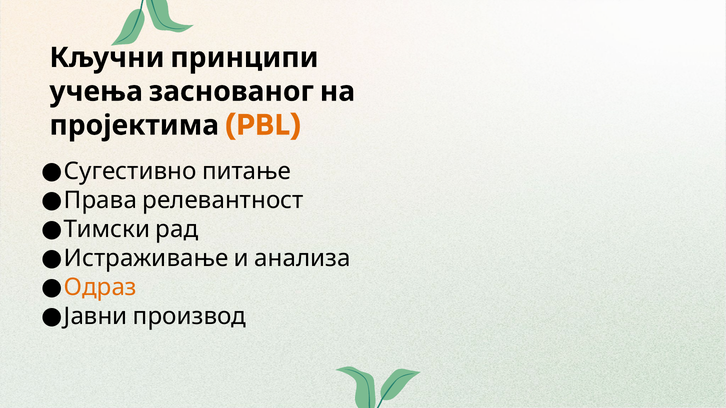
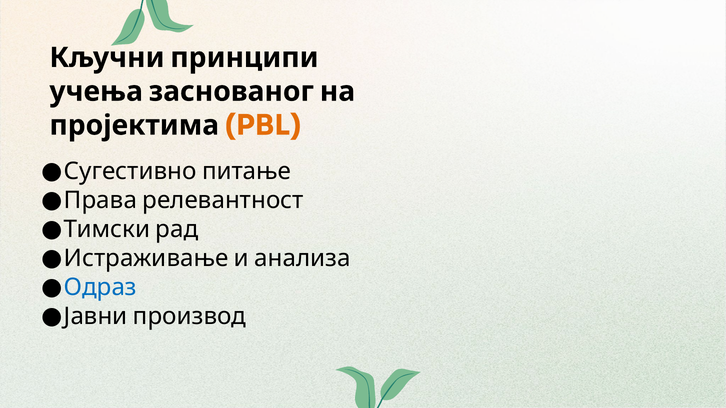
Одраз colour: orange -> blue
